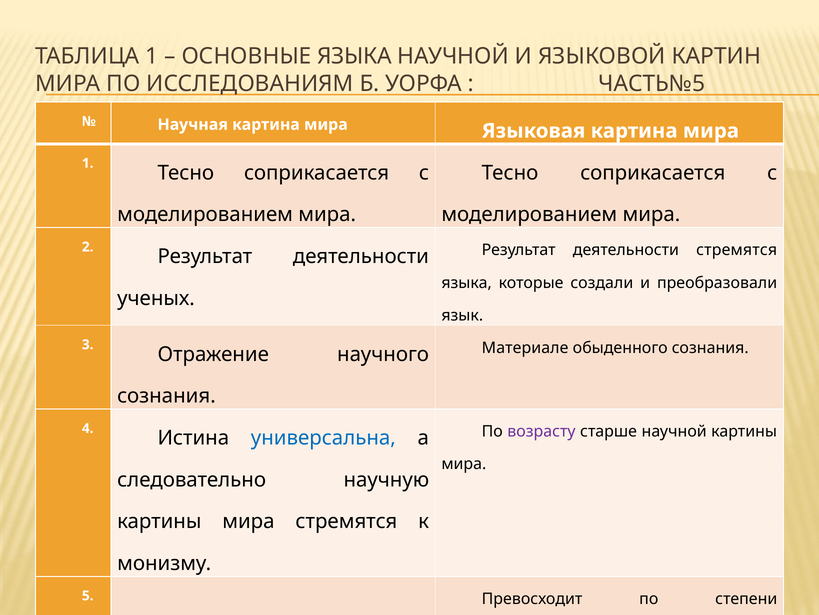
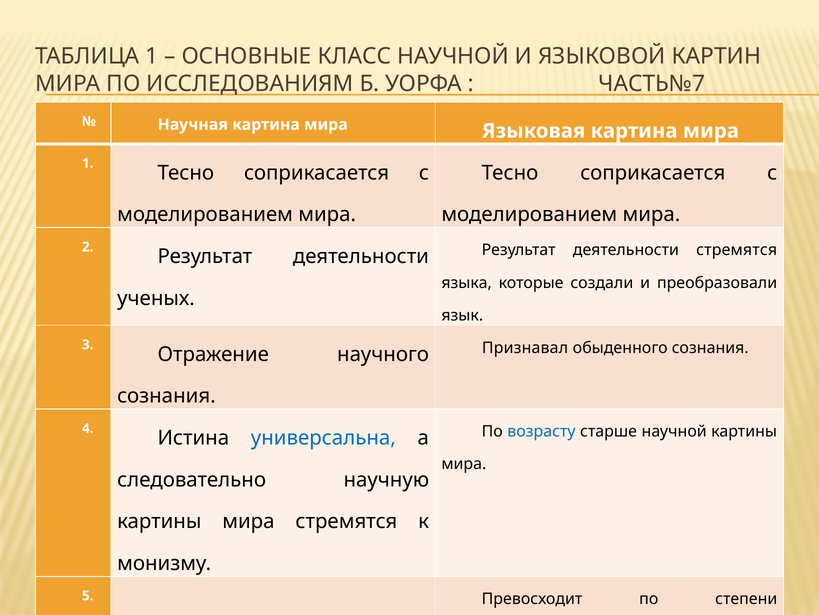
ОСНОВНЫЕ ЯЗЫКА: ЯЗЫКА -> КЛАСС
ЧАСТЬ№5: ЧАСТЬ№5 -> ЧАСТЬ№7
Материале: Материале -> Признавал
возрасту colour: purple -> blue
